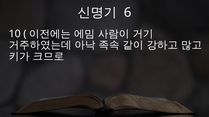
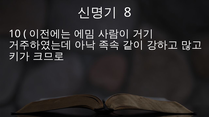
6: 6 -> 8
